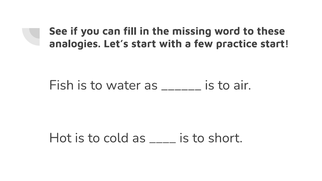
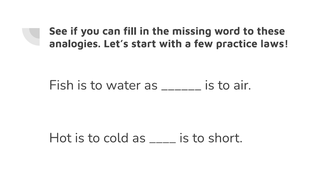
practice start: start -> laws
